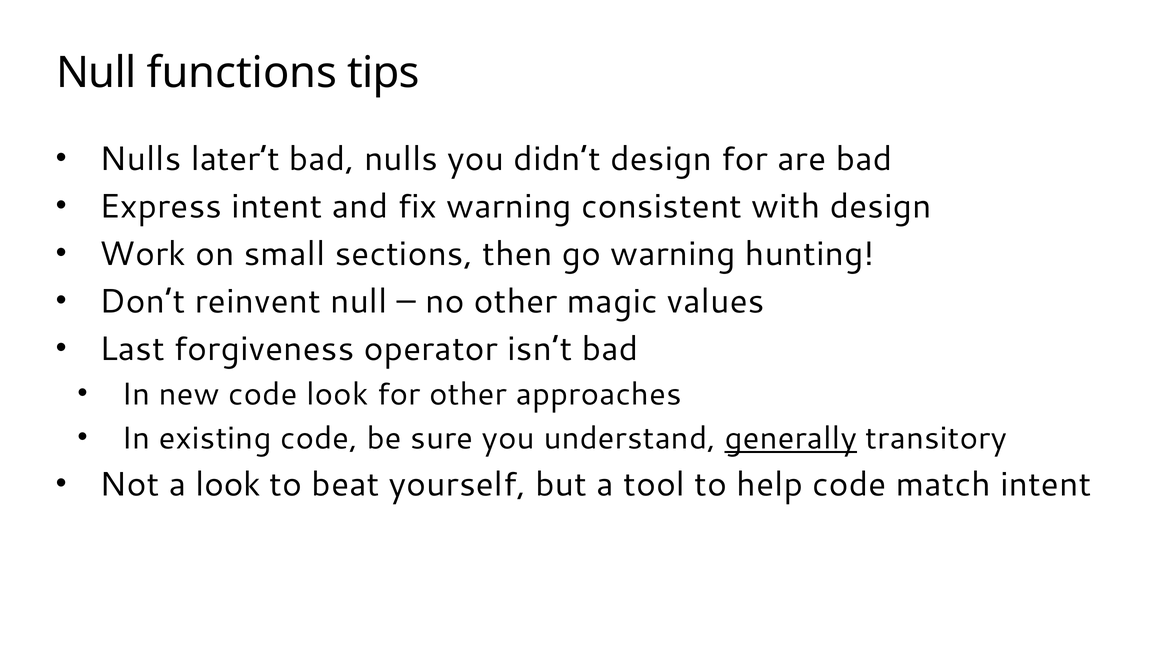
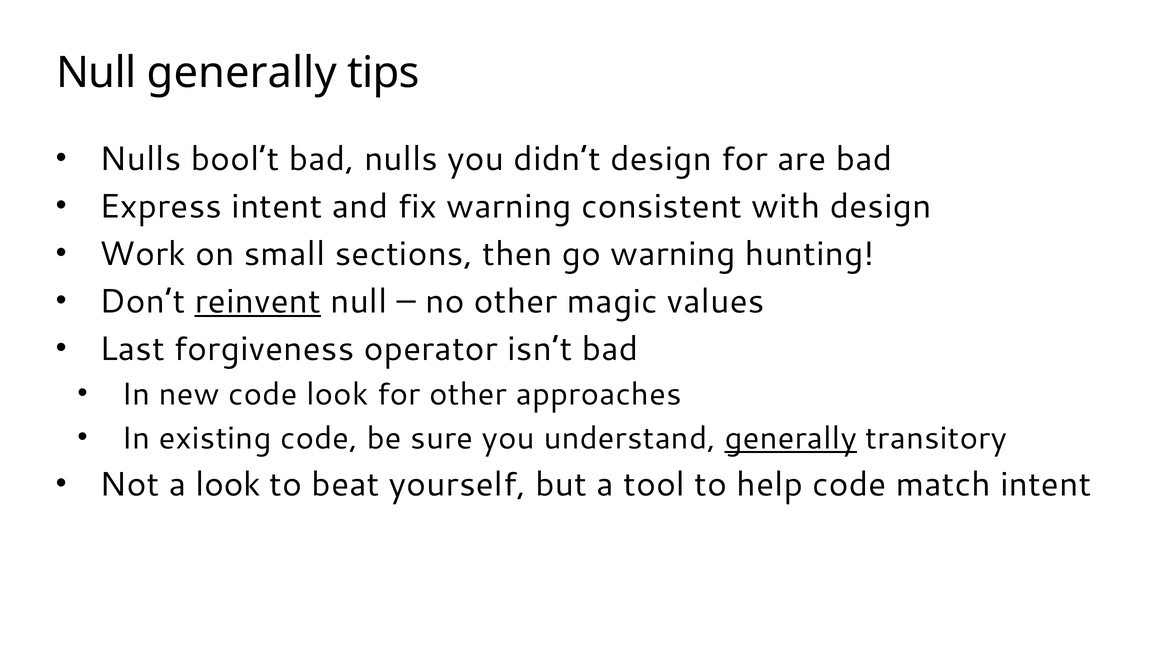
Null functions: functions -> generally
later’t: later’t -> bool’t
reinvent underline: none -> present
